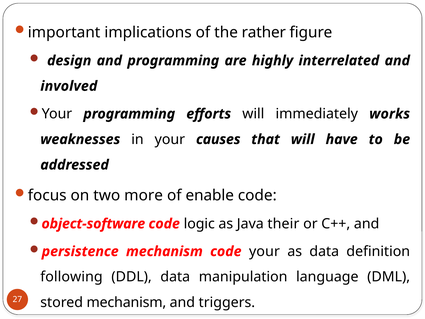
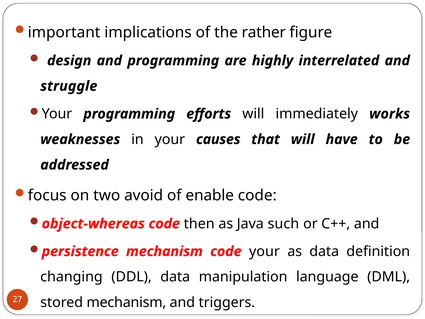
involved: involved -> struggle
more: more -> avoid
object-software: object-software -> object-whereas
logic: logic -> then
their: their -> such
following: following -> changing
